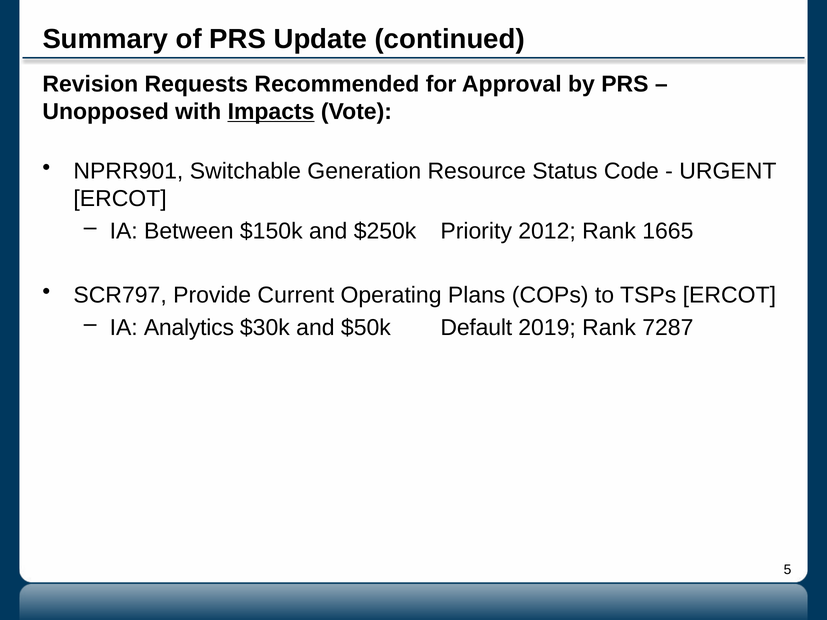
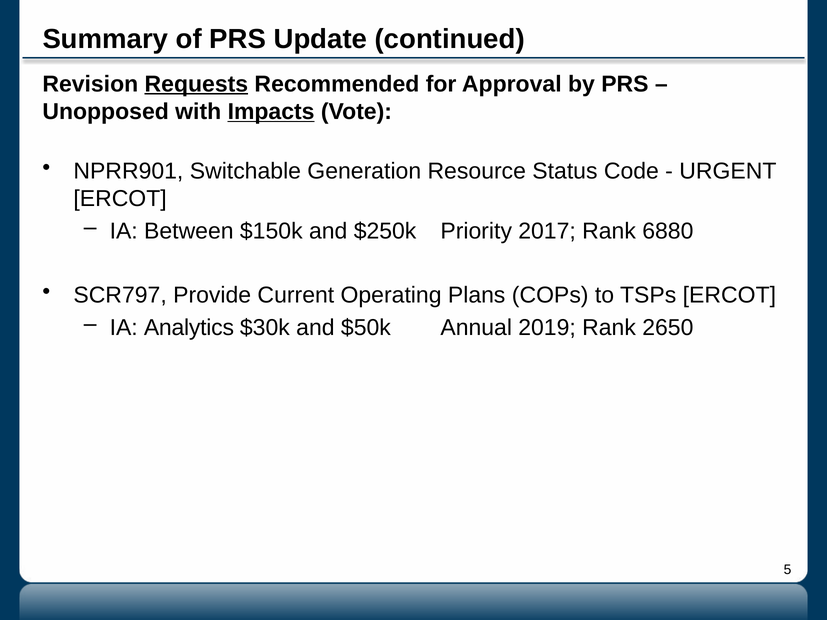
Requests underline: none -> present
2012: 2012 -> 2017
1665: 1665 -> 6880
Default: Default -> Annual
7287: 7287 -> 2650
